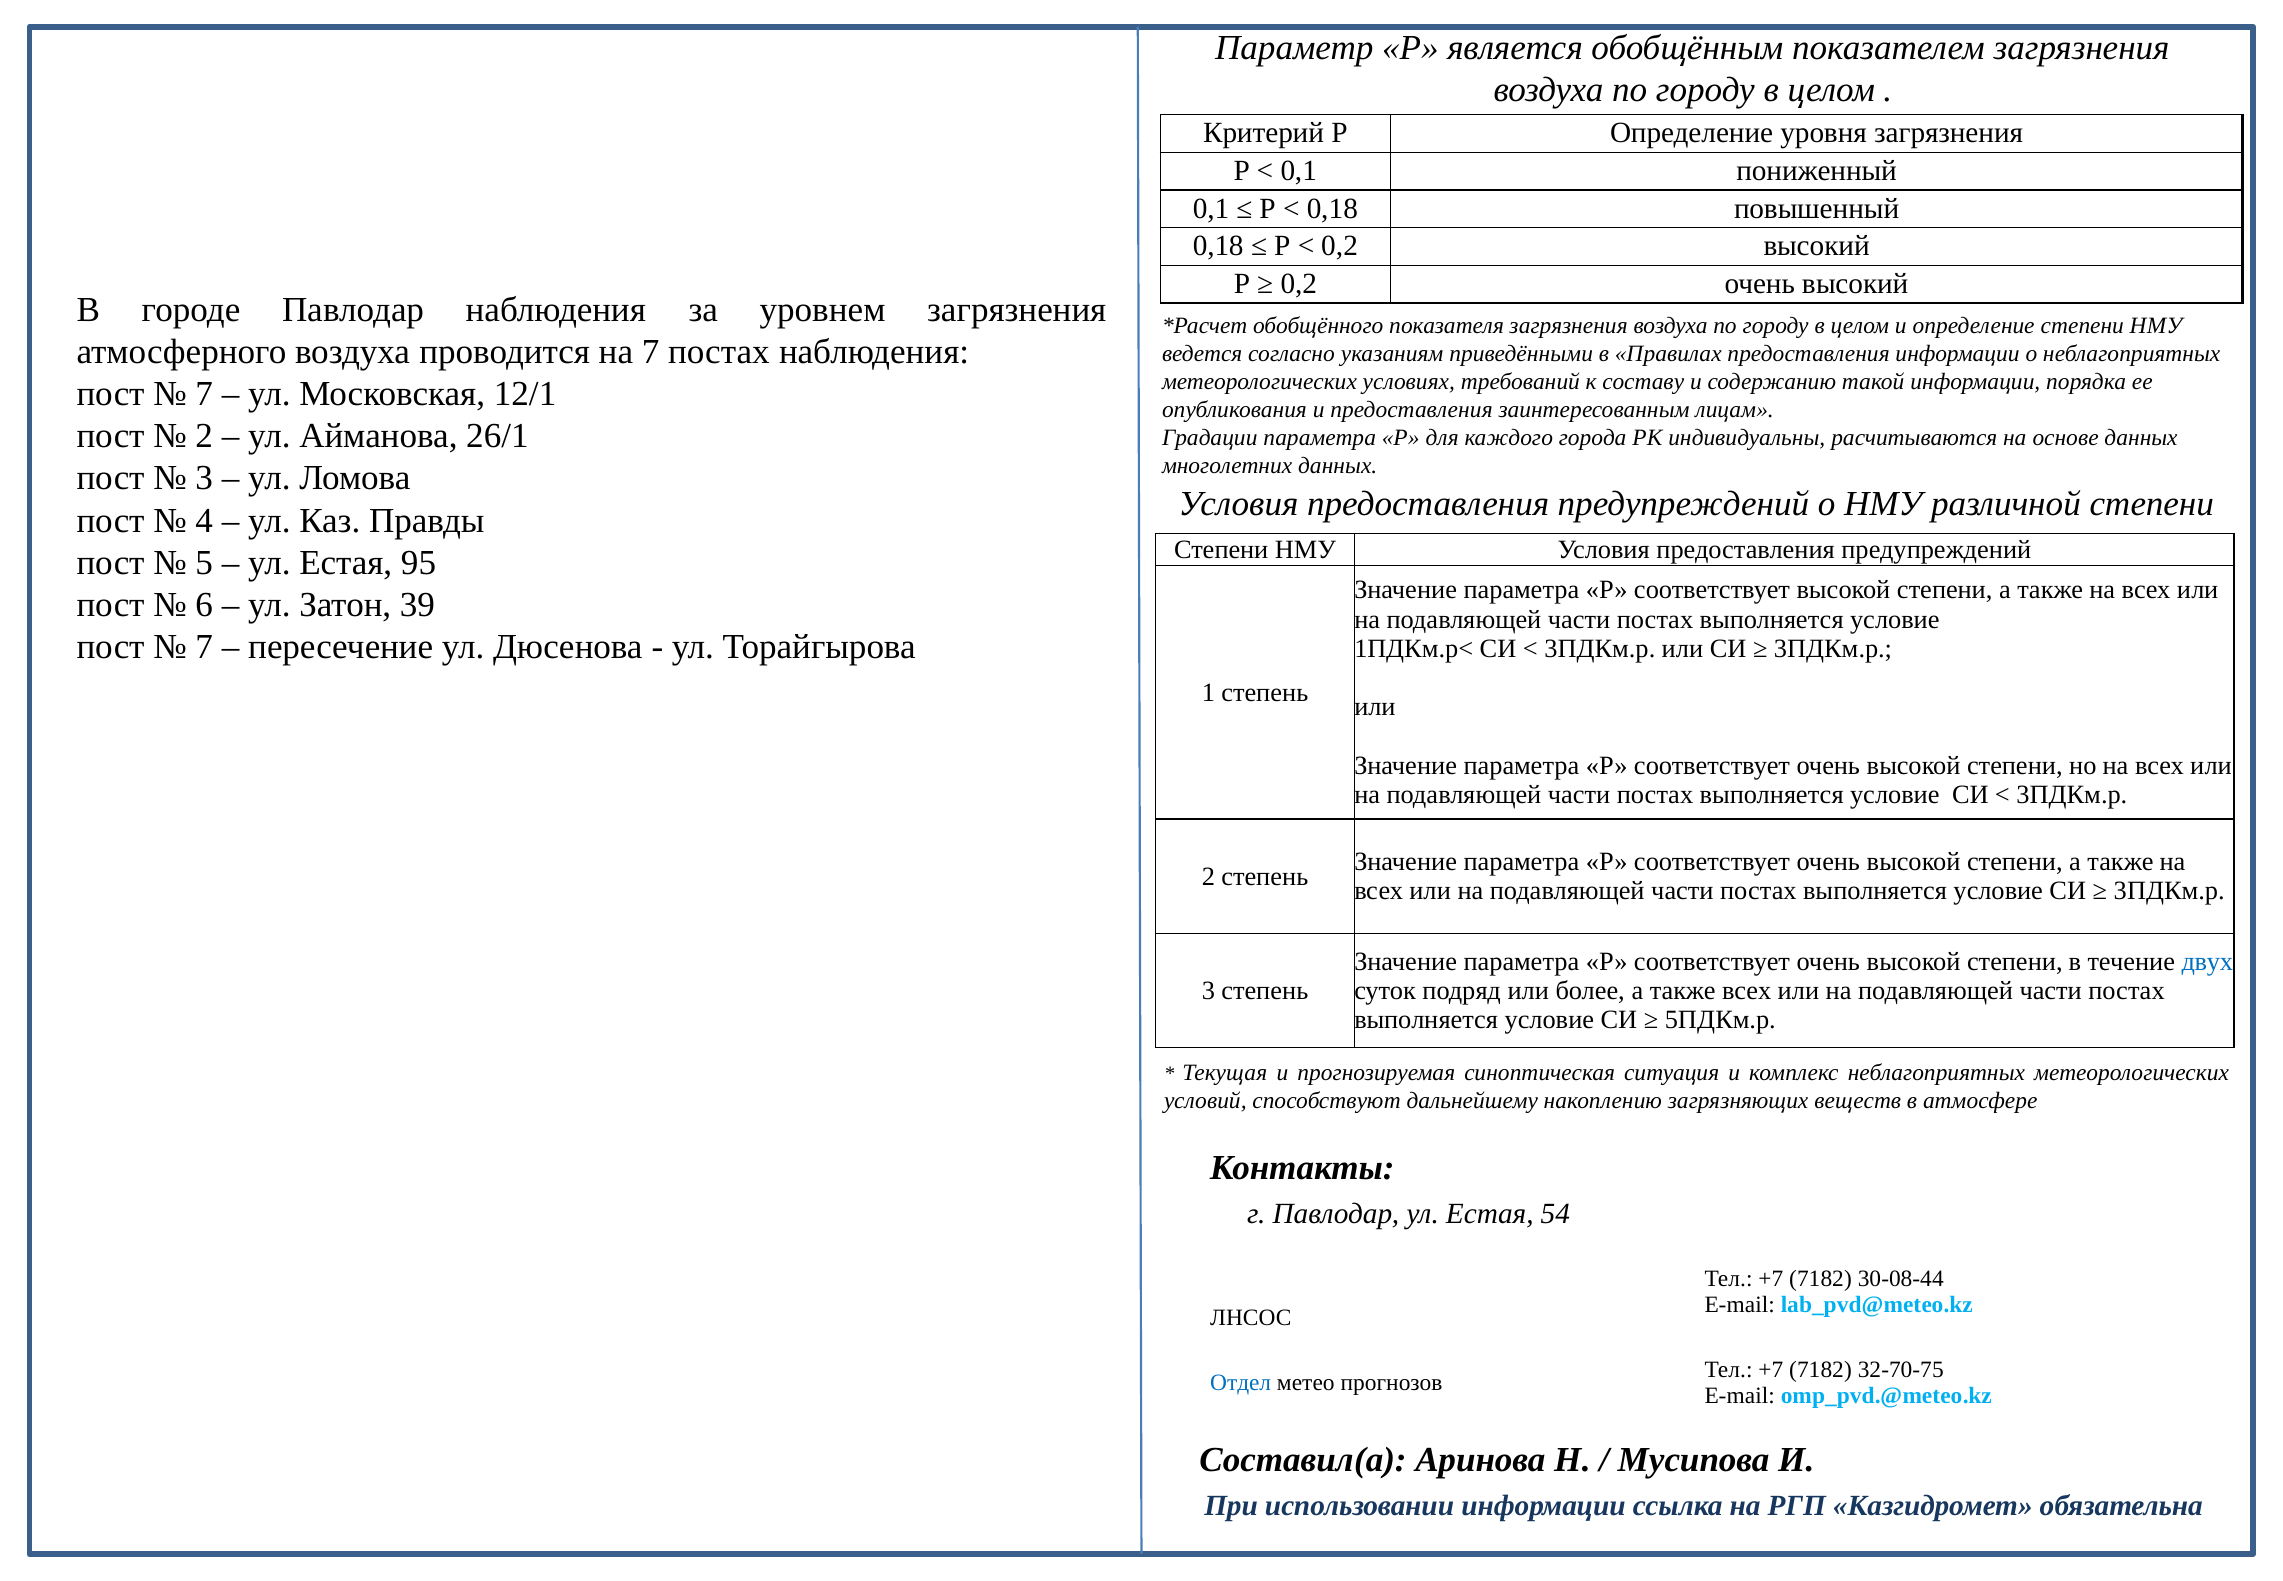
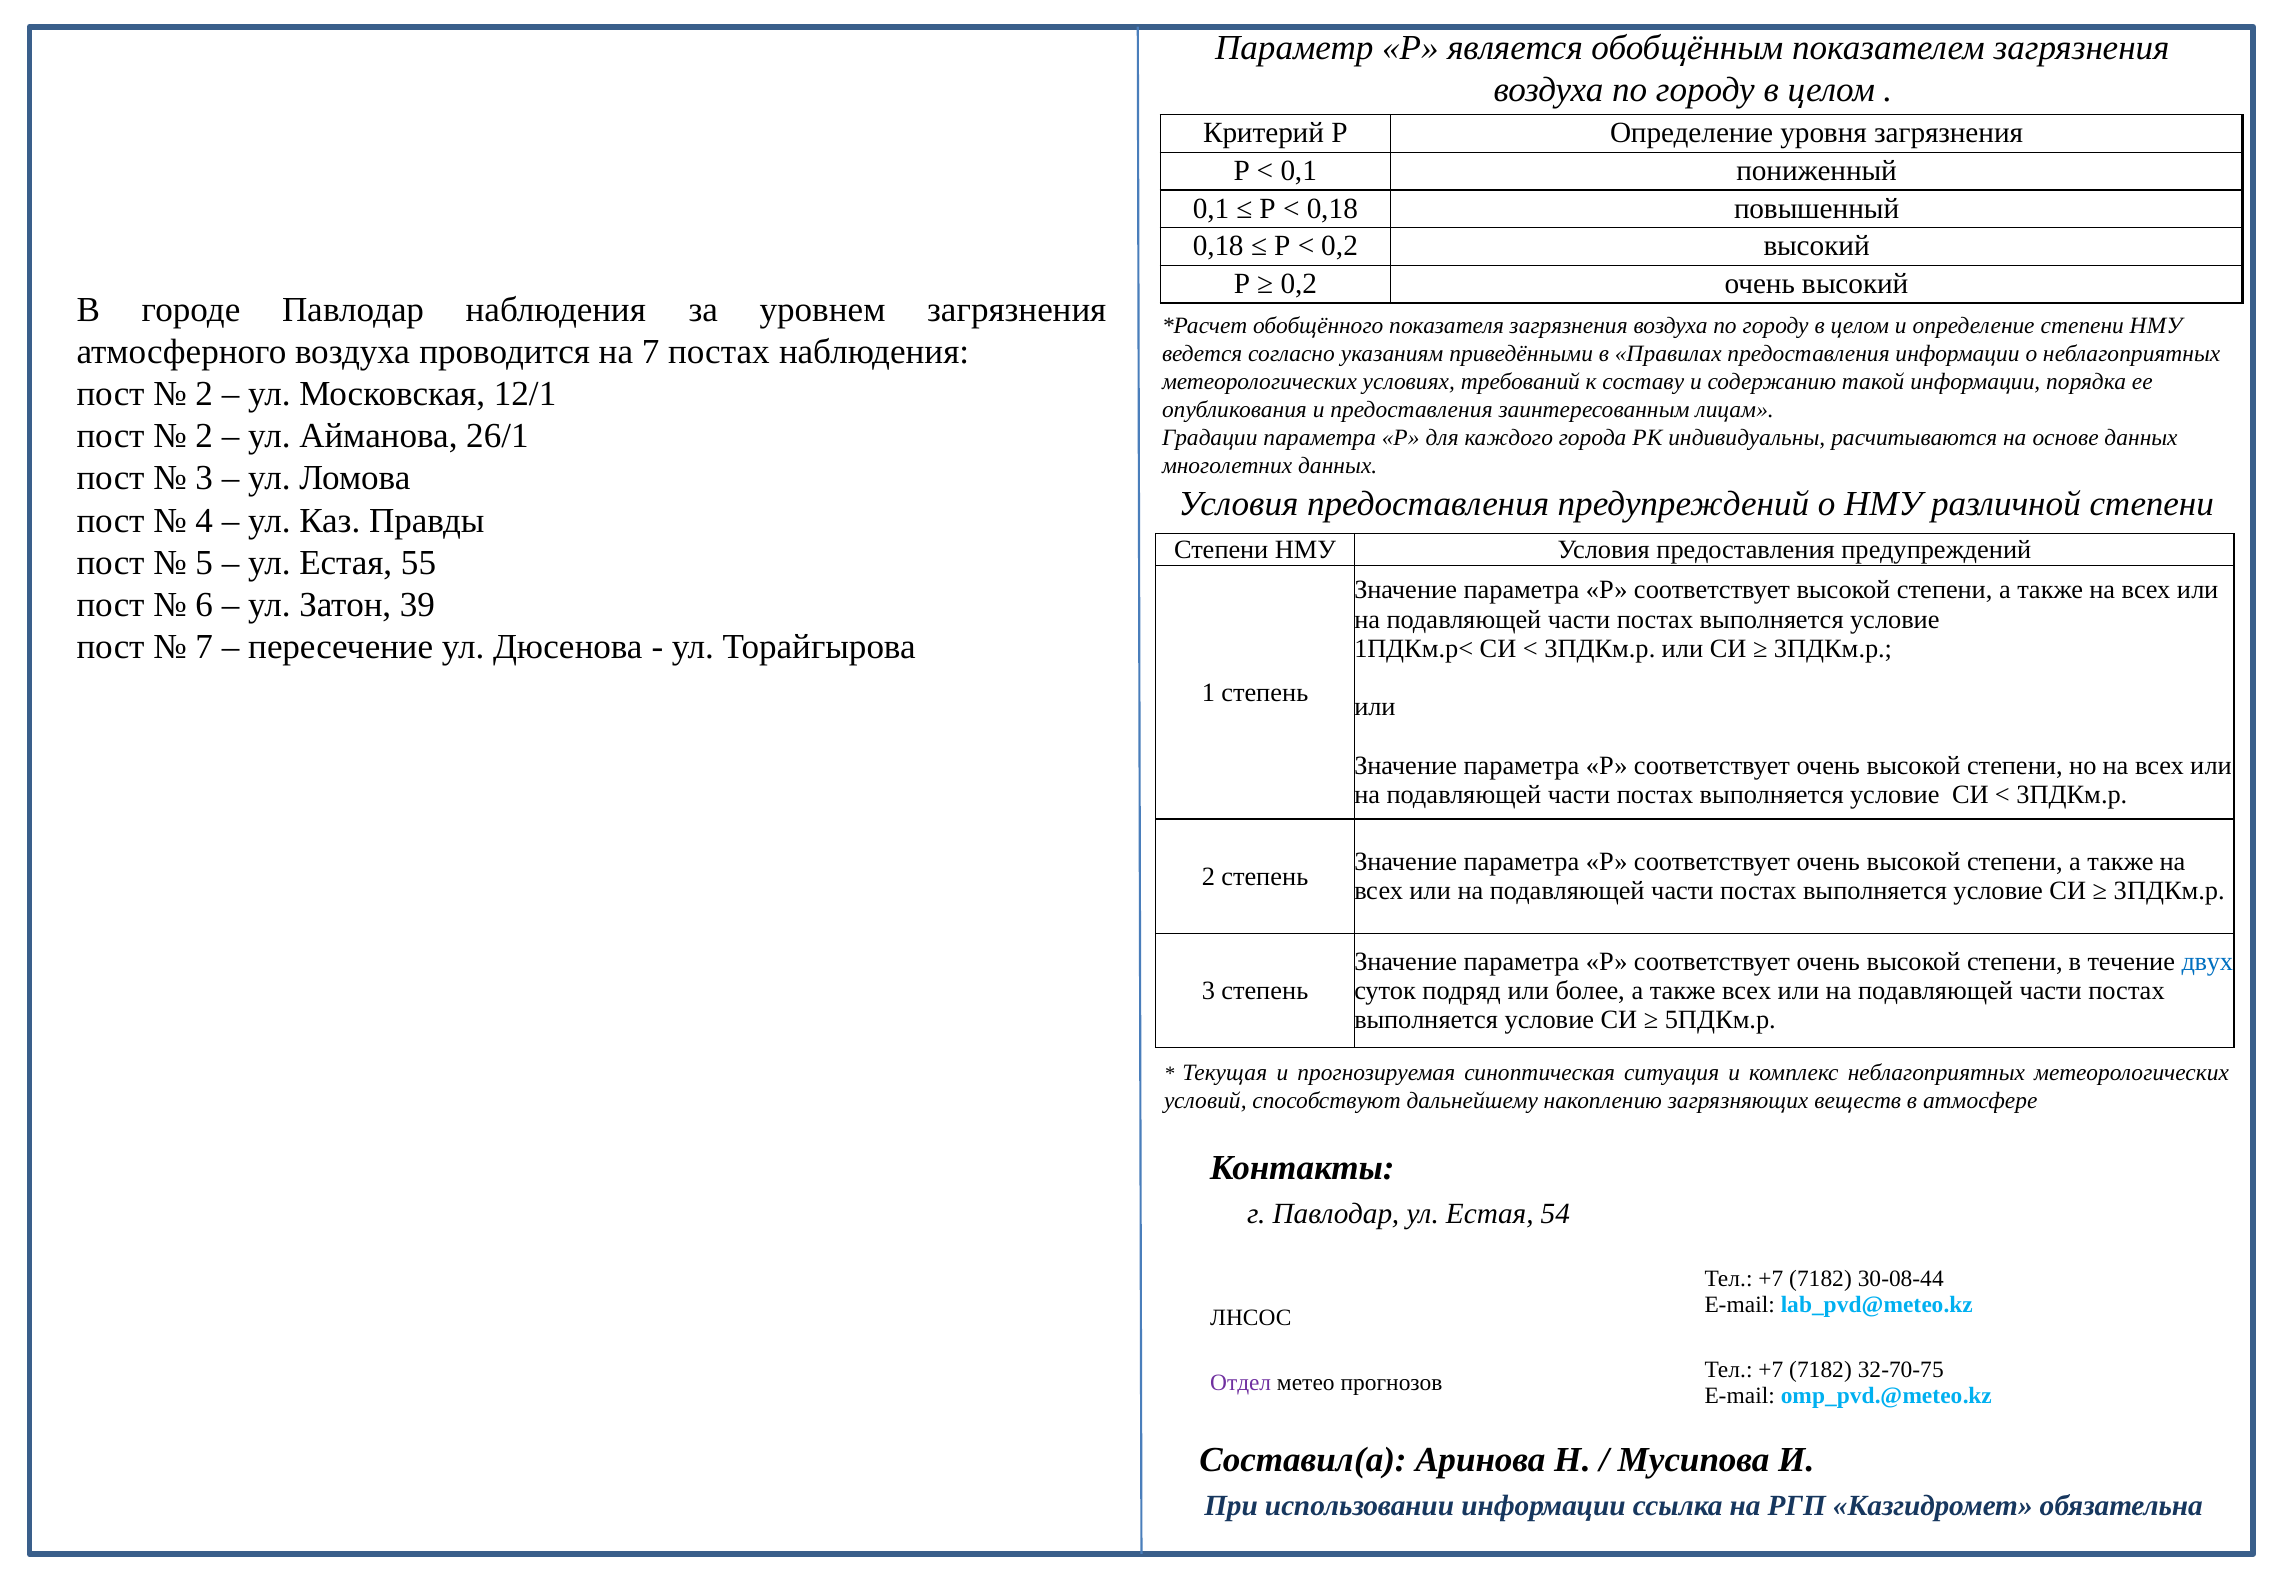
7 at (204, 394): 7 -> 2
95: 95 -> 55
Отдел colour: blue -> purple
